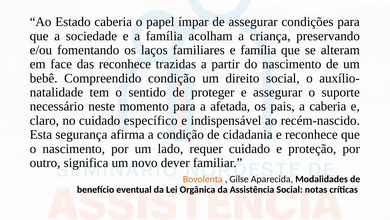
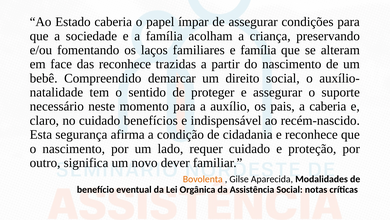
Compreendido condição: condição -> demarcar
afetada: afetada -> auxílio
específico: específico -> benefícios
